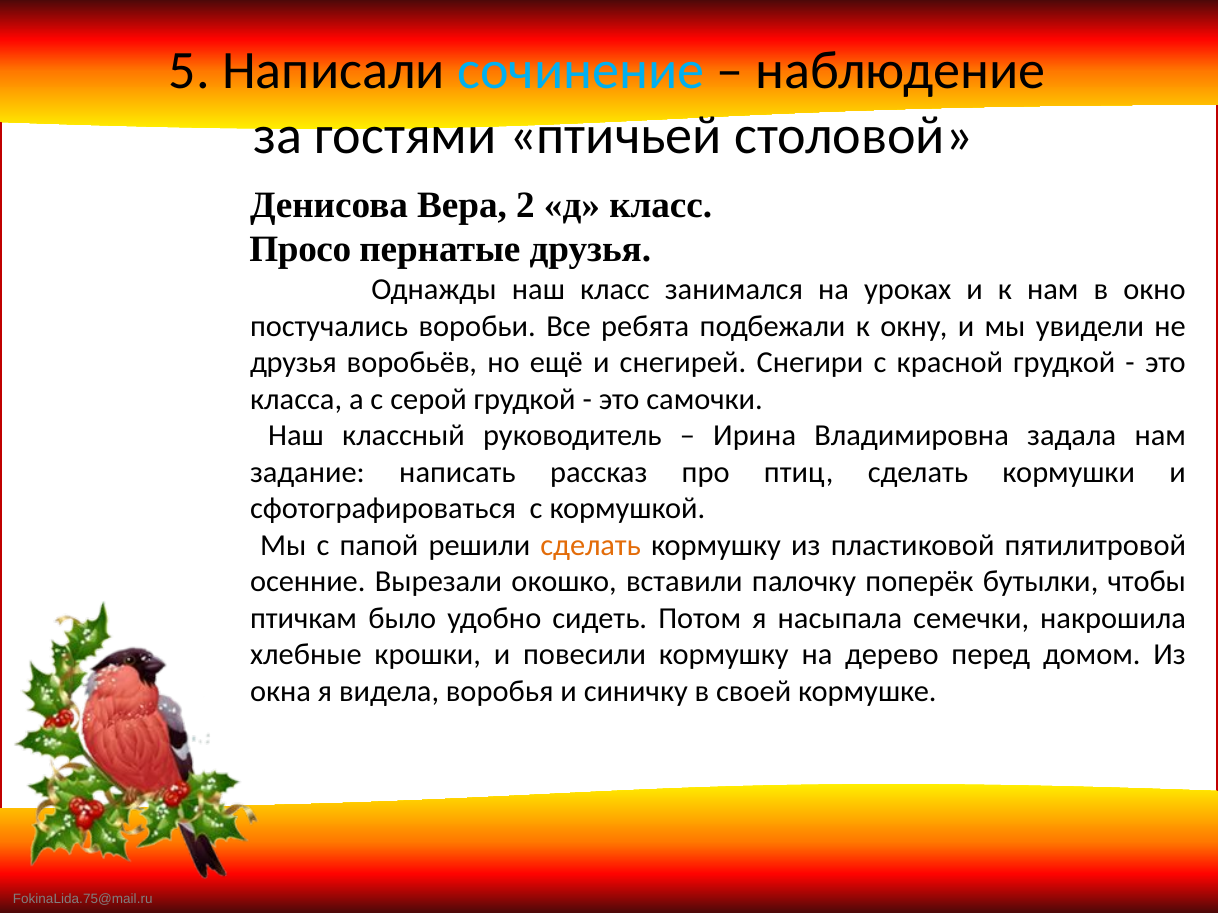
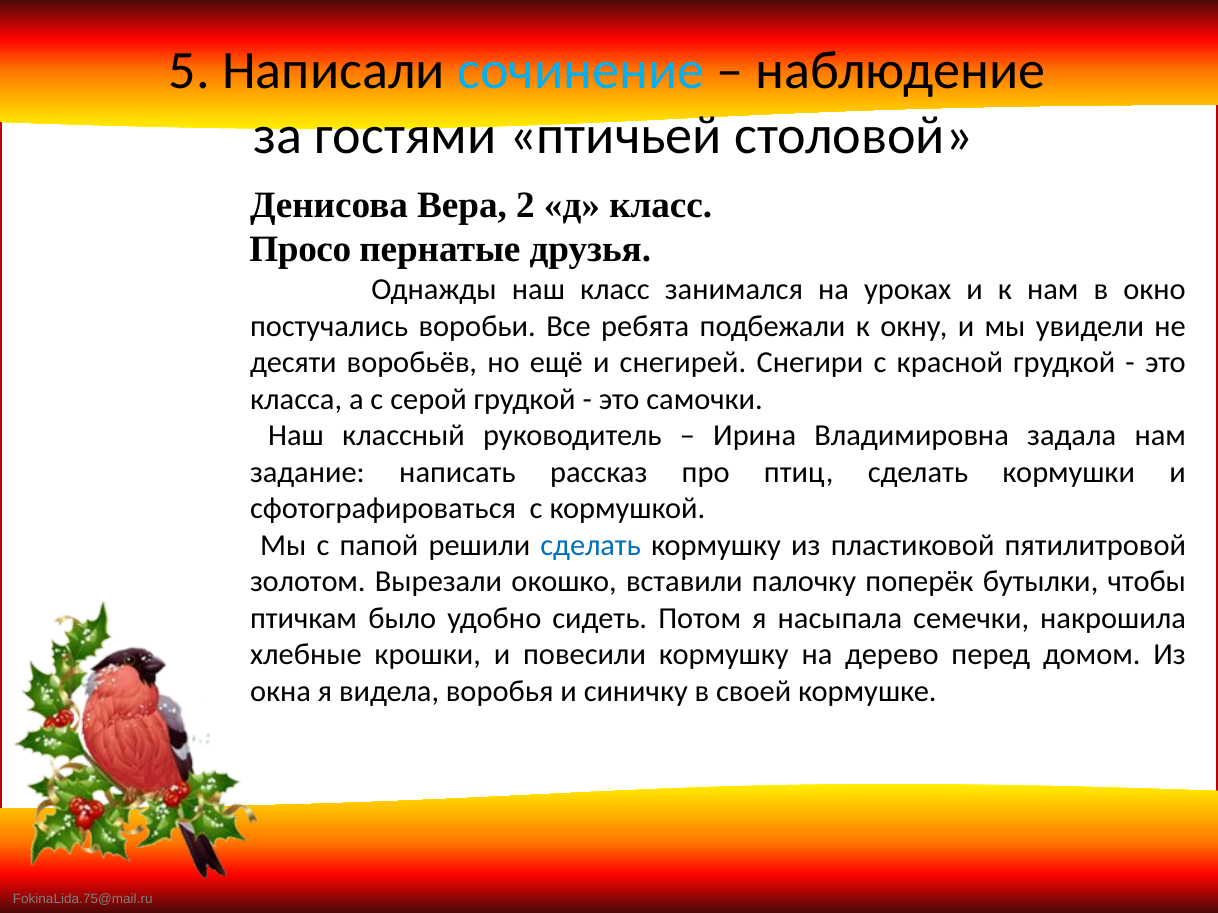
друзья at (293, 363): друзья -> десяти
сделать at (591, 546) colour: orange -> blue
осенние: осенние -> золотом
